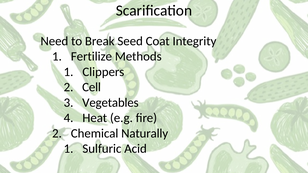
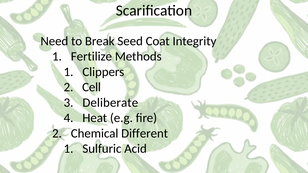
Vegetables: Vegetables -> Deliberate
Naturally: Naturally -> Different
